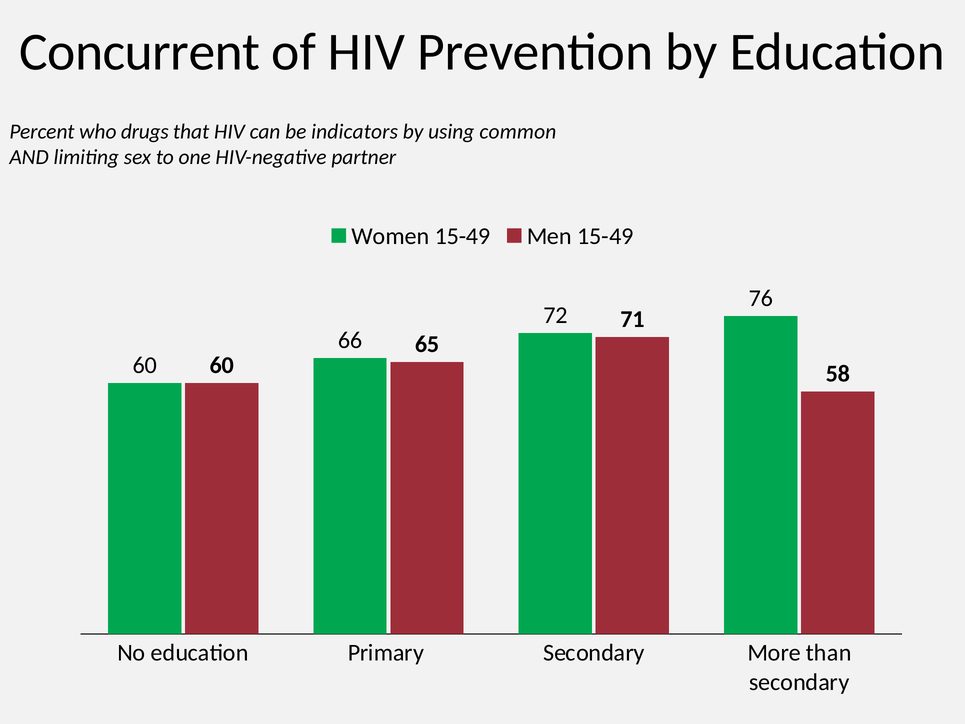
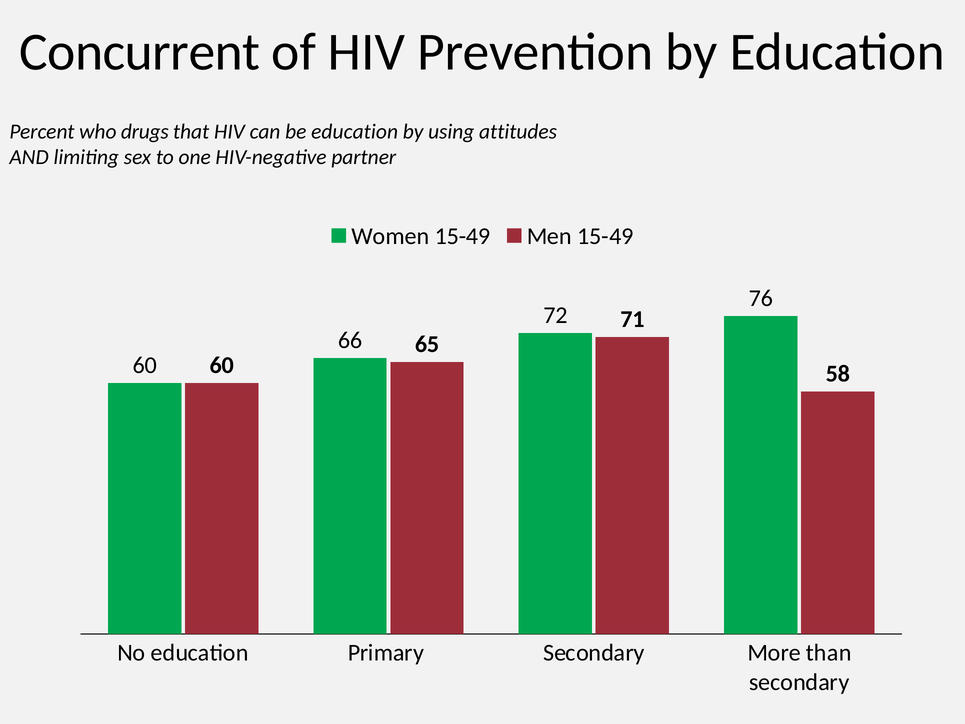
be indicators: indicators -> education
common: common -> attitudes
